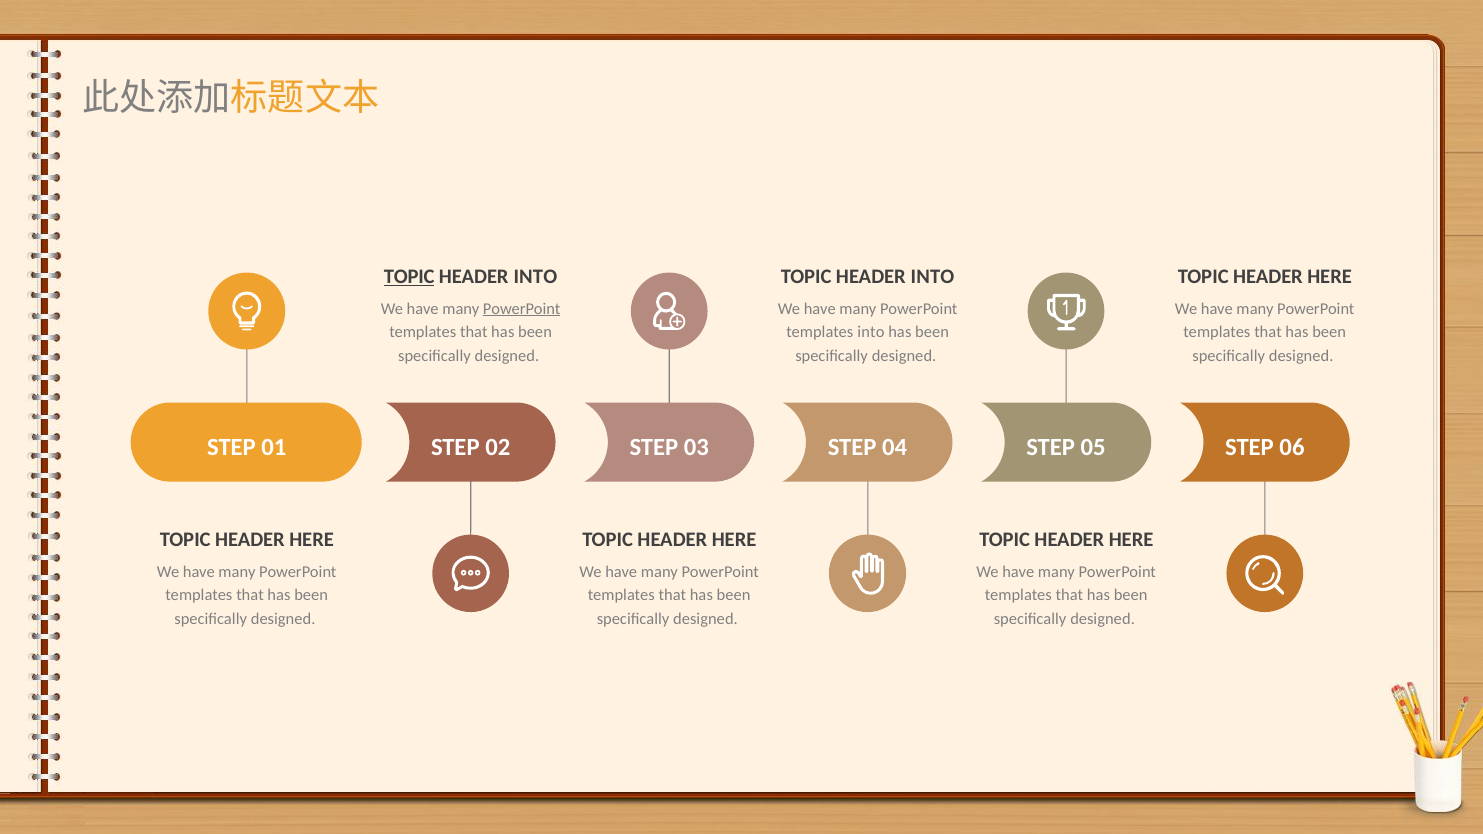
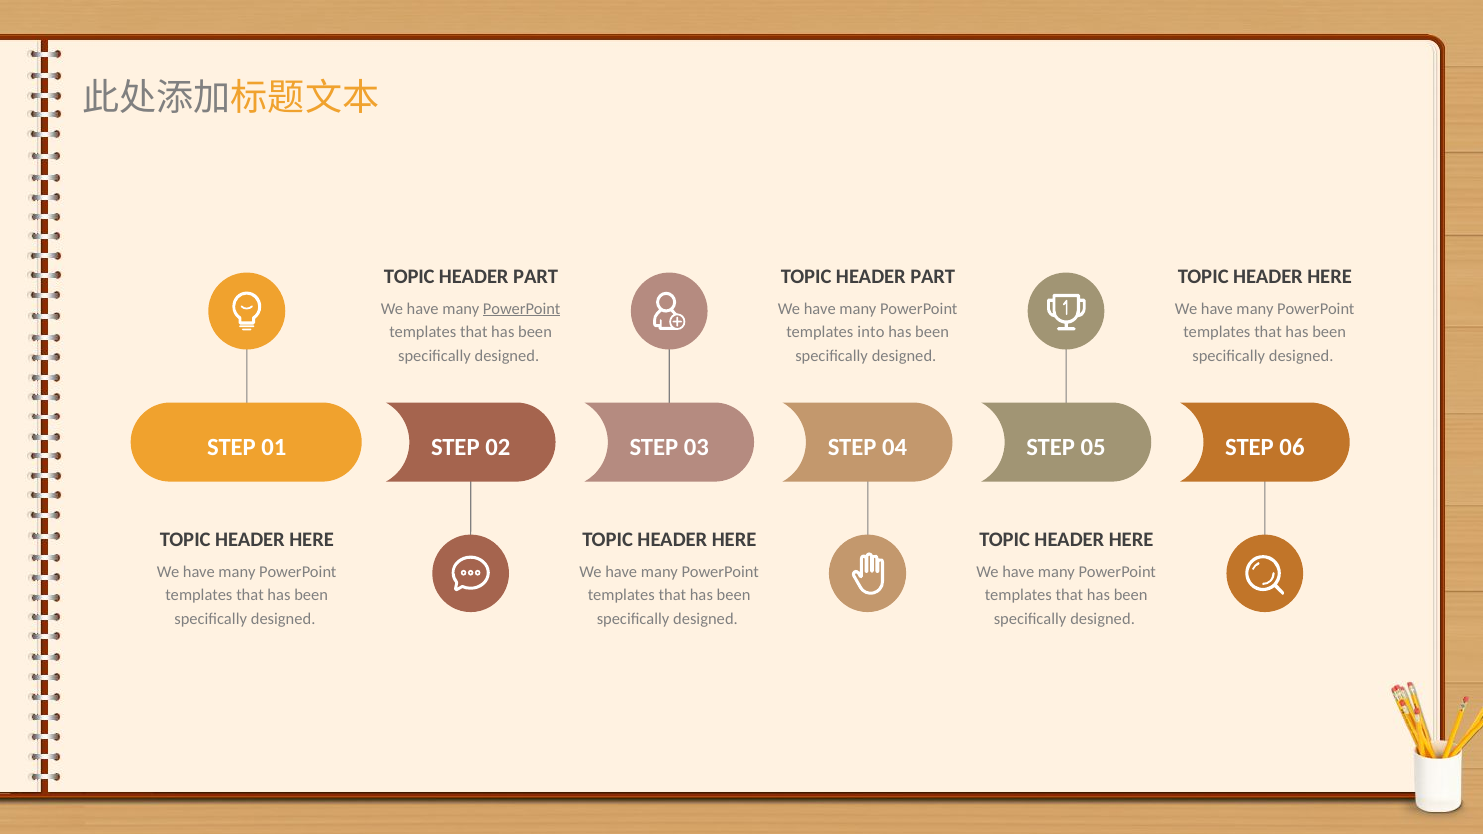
TOPIC at (409, 277) underline: present -> none
INTO at (535, 277): INTO -> PART
INTO at (933, 277): INTO -> PART
